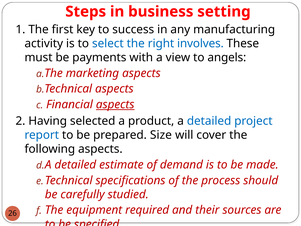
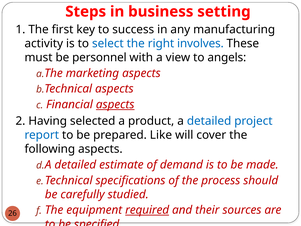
payments: payments -> personnel
Size: Size -> Like
required underline: none -> present
